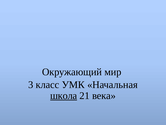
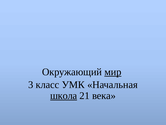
мир underline: none -> present
